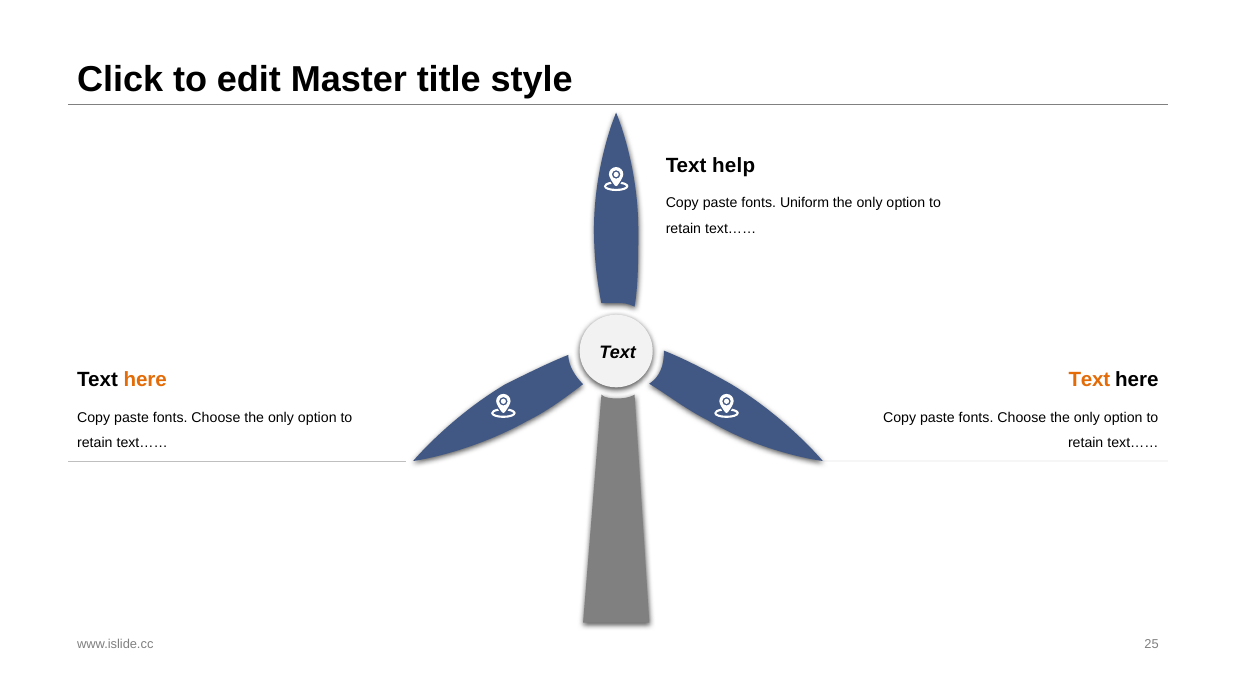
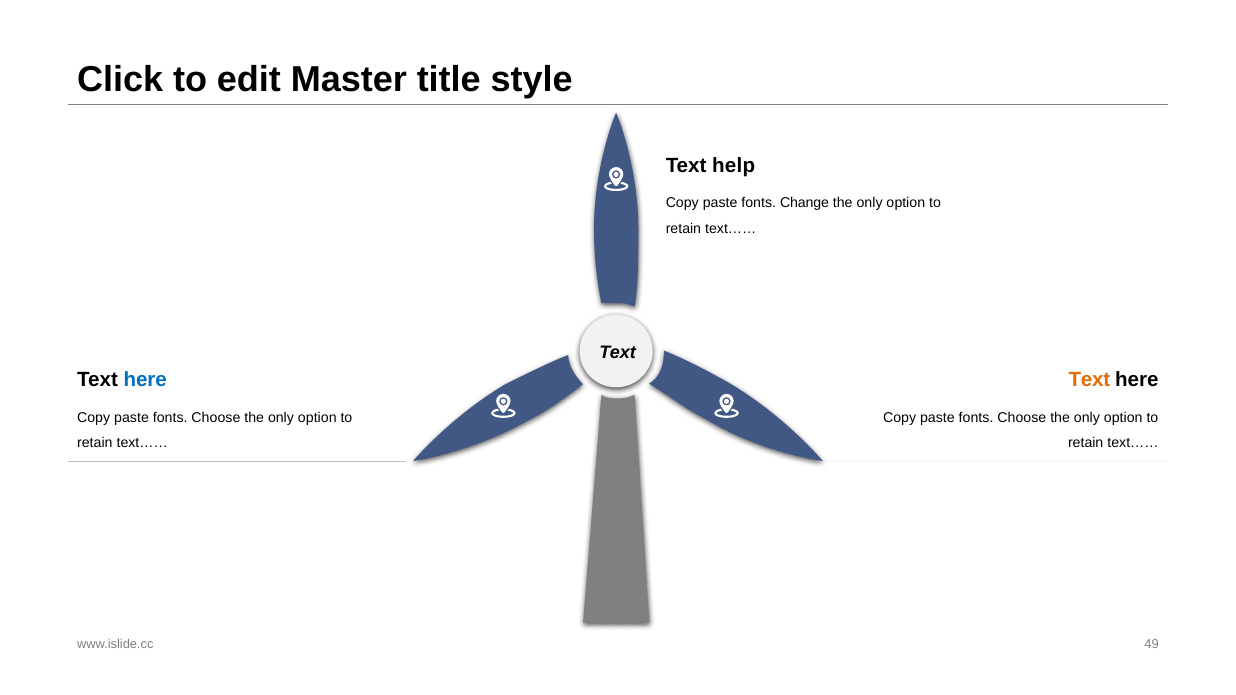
Uniform: Uniform -> Change
here at (145, 380) colour: orange -> blue
25: 25 -> 49
